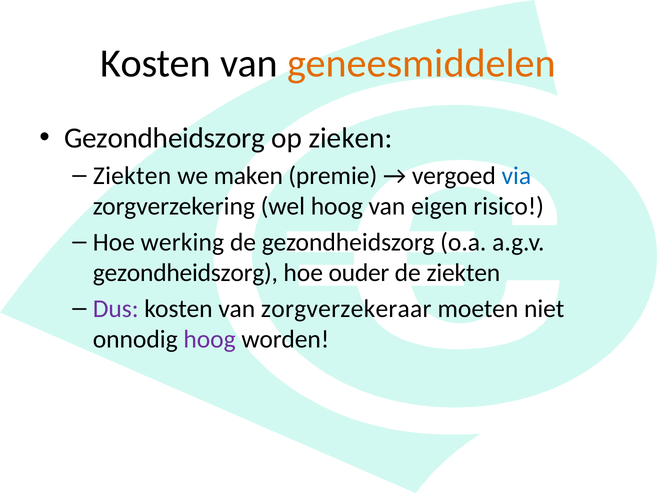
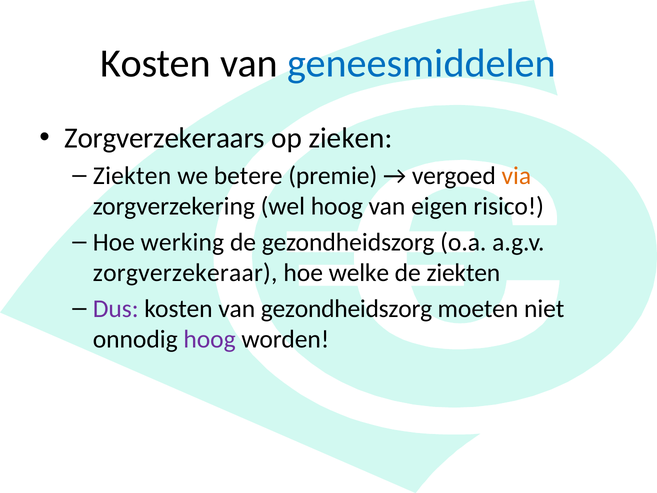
geneesmiddelen colour: orange -> blue
Gezondheidszorg at (164, 138): Gezondheidszorg -> Zorgverzekeraars
maken: maken -> betere
via colour: blue -> orange
gezondheidszorg at (185, 273): gezondheidszorg -> zorgverzekeraar
ouder: ouder -> welke
van zorgverzekeraar: zorgverzekeraar -> gezondheidszorg
